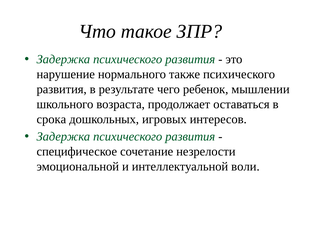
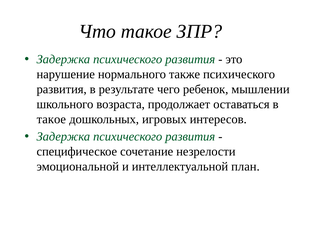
срока at (51, 119): срока -> такое
воли: воли -> план
